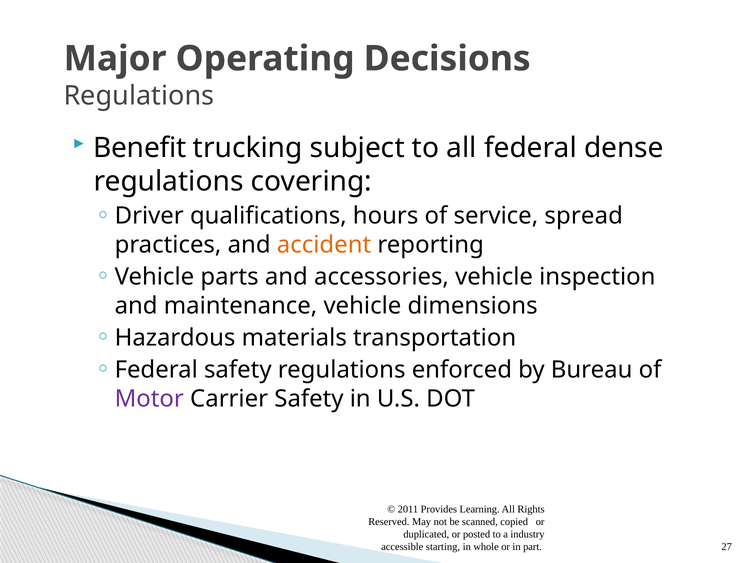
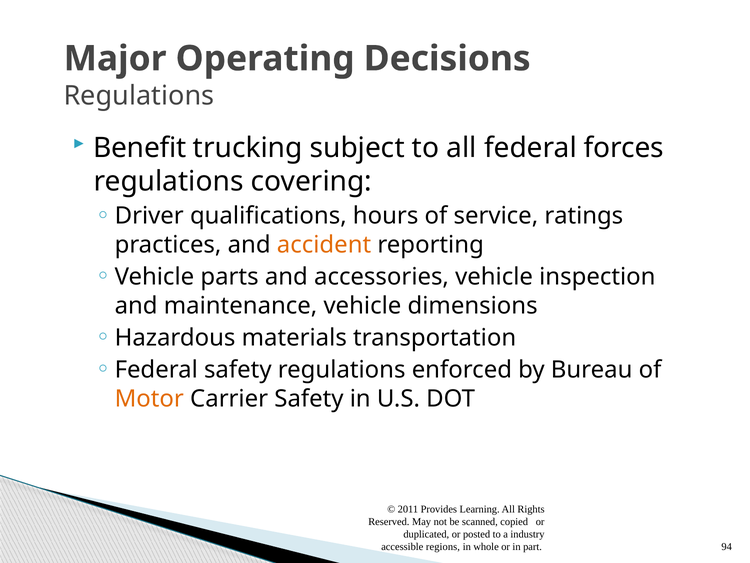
dense: dense -> forces
spread: spread -> ratings
Motor colour: purple -> orange
starting: starting -> regions
27: 27 -> 94
